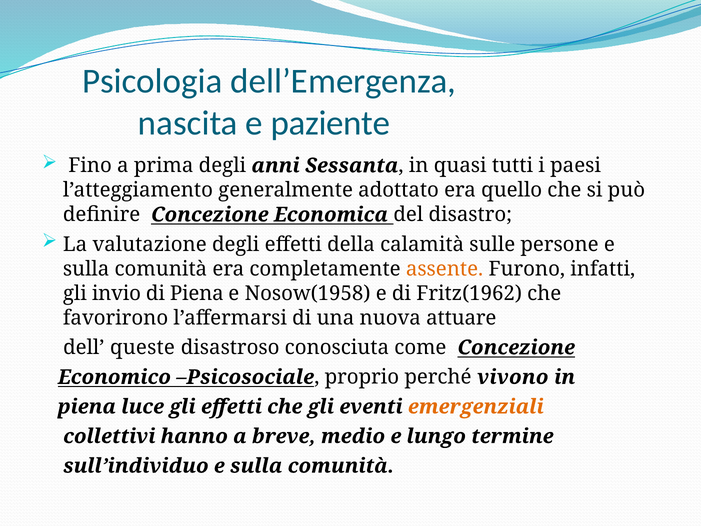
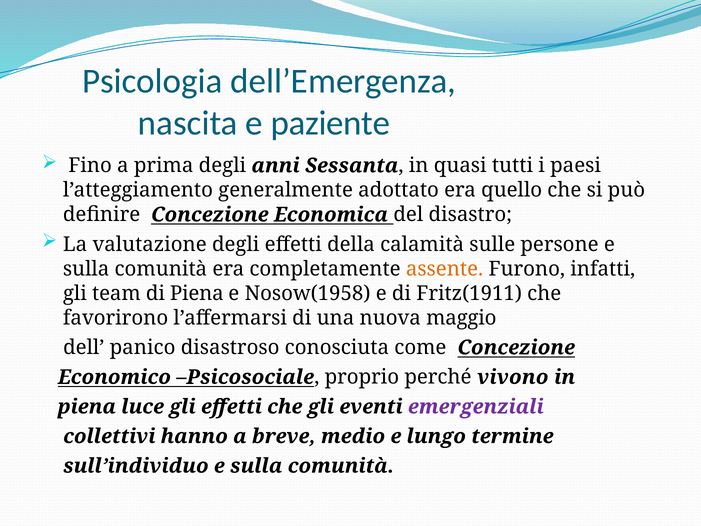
invio: invio -> team
Fritz(1962: Fritz(1962 -> Fritz(1911
attuare: attuare -> maggio
queste: queste -> panico
emergenziali colour: orange -> purple
